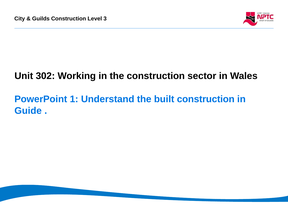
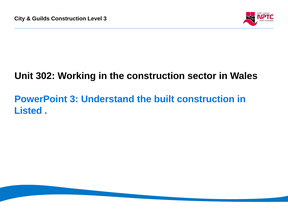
PowerPoint 1: 1 -> 3
Guide: Guide -> Listed
